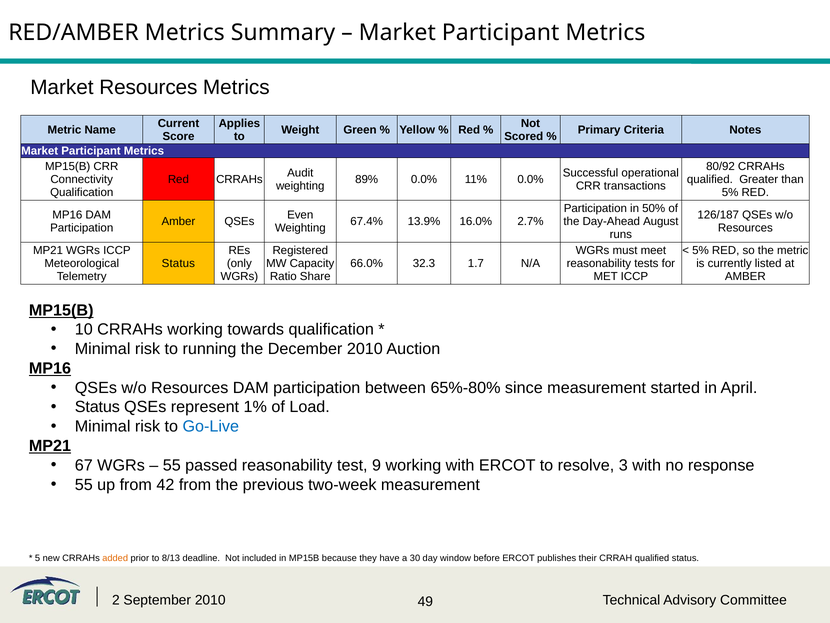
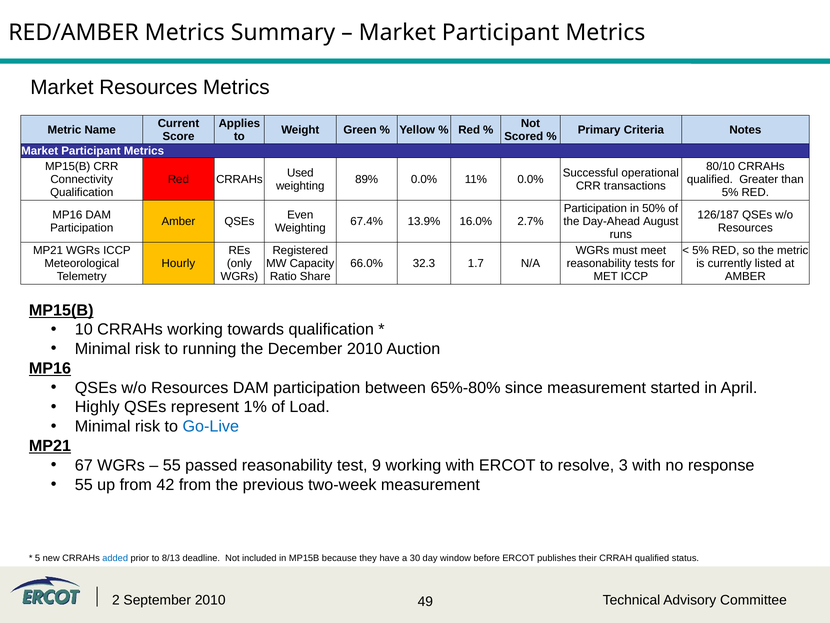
80/92: 80/92 -> 80/10
Audit: Audit -> Used
Status at (178, 263): Status -> Hourly
Status at (97, 407): Status -> Highly
added colour: orange -> blue
